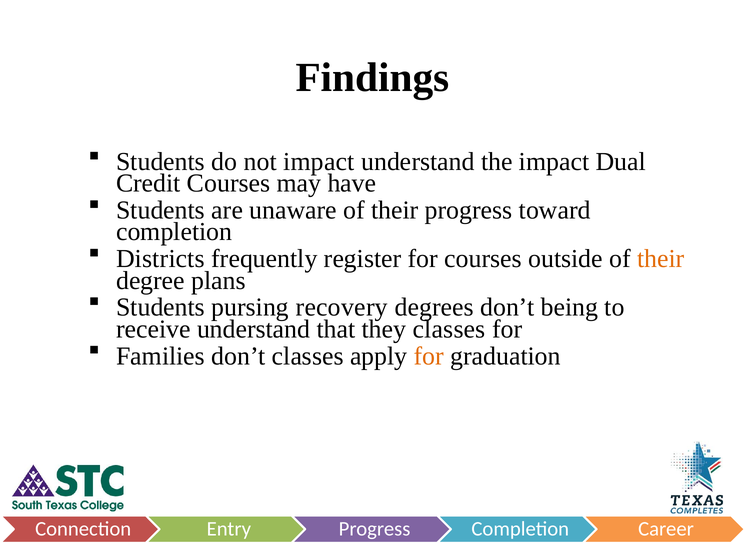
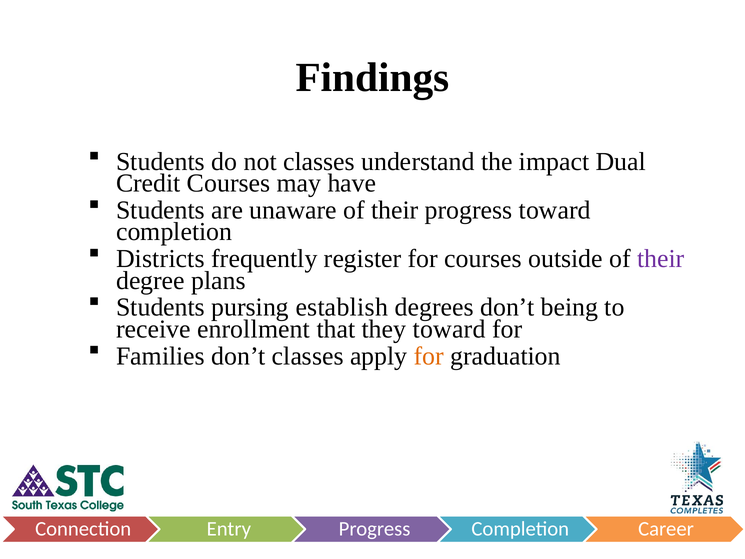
not impact: impact -> classes
their at (661, 259) colour: orange -> purple
recovery: recovery -> establish
receive understand: understand -> enrollment
they classes: classes -> toward
